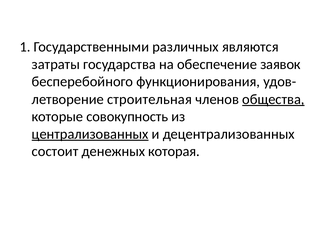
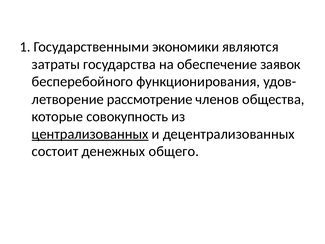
различных: различных -> экономики
строительная: строительная -> рассмотрение
общества underline: present -> none
которая: которая -> общего
